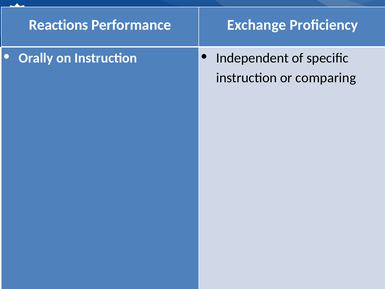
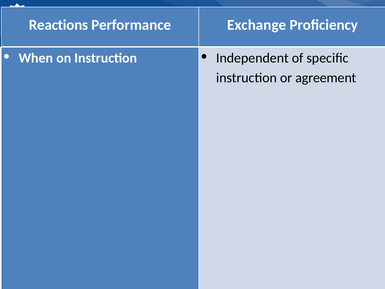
Orally: Orally -> When
comparing: comparing -> agreement
